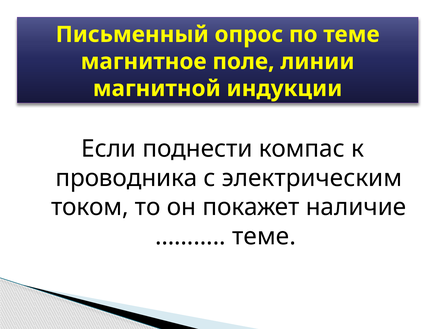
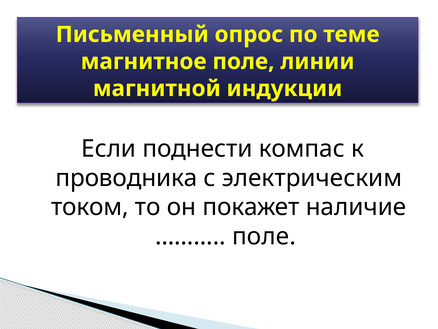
теме at (264, 236): теме -> поле
